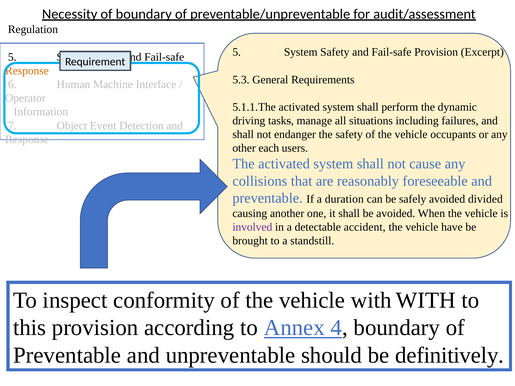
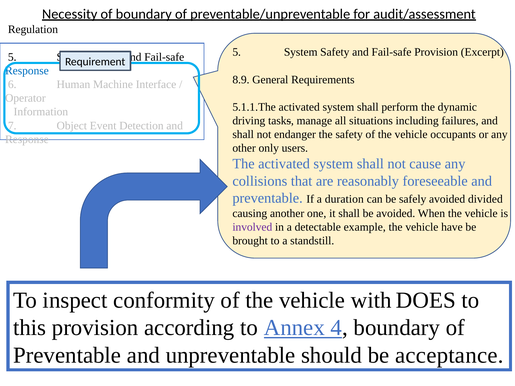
Response at (27, 71) colour: orange -> blue
5.3: 5.3 -> 8.9
each: each -> only
accident: accident -> example
with WITH: WITH -> DOES
definitively: definitively -> acceptance
